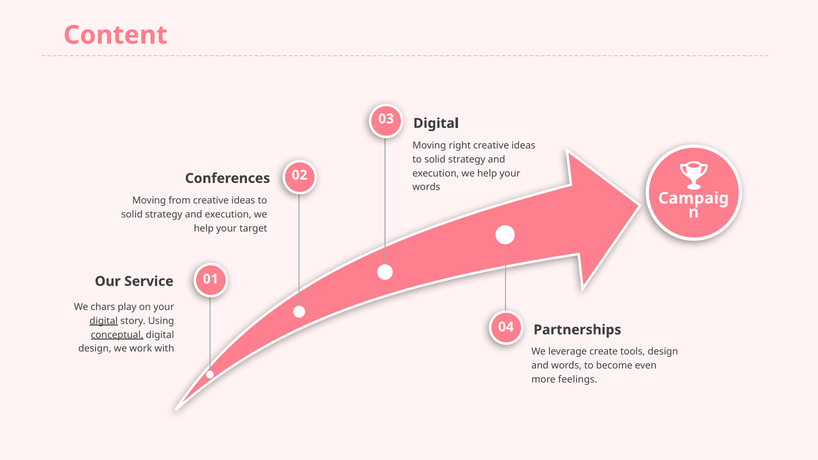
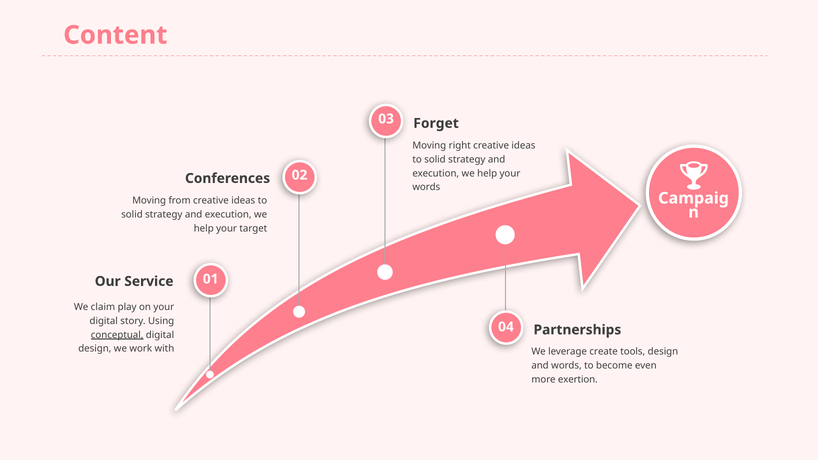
Digital at (436, 123): Digital -> Forget
chars: chars -> claim
digital at (104, 321) underline: present -> none
feelings: feelings -> exertion
